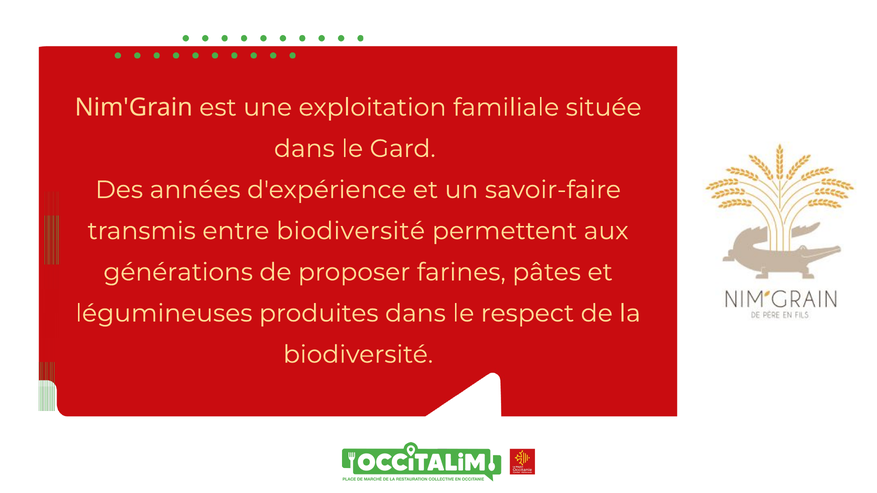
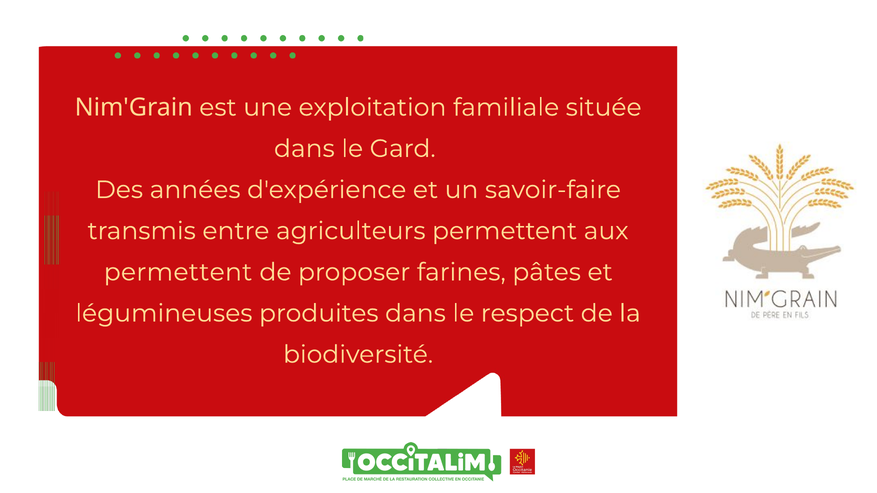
entre biodiversité: biodiversité -> agriculteurs
générations at (178, 272): générations -> permettent
